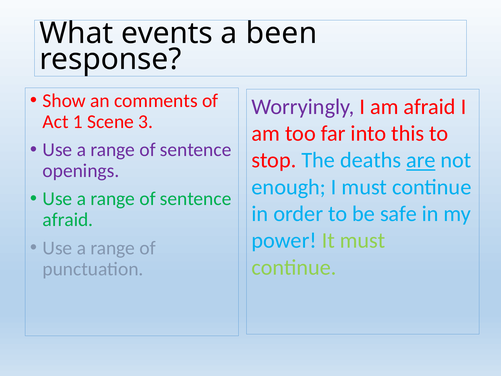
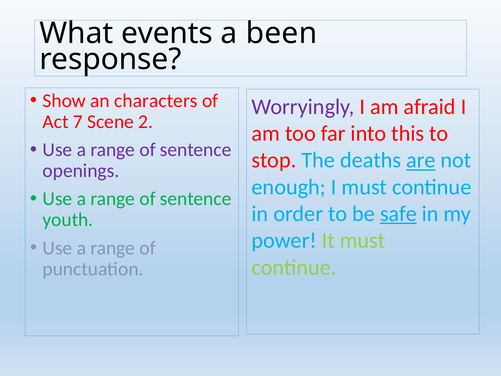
comments: comments -> characters
1: 1 -> 7
3: 3 -> 2
safe underline: none -> present
afraid at (68, 220): afraid -> youth
